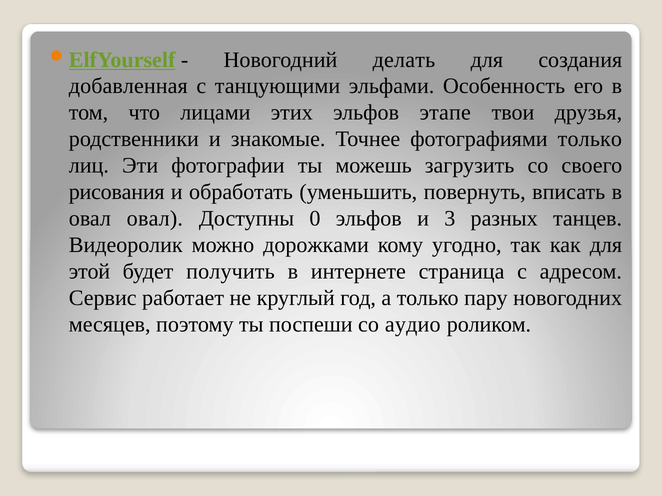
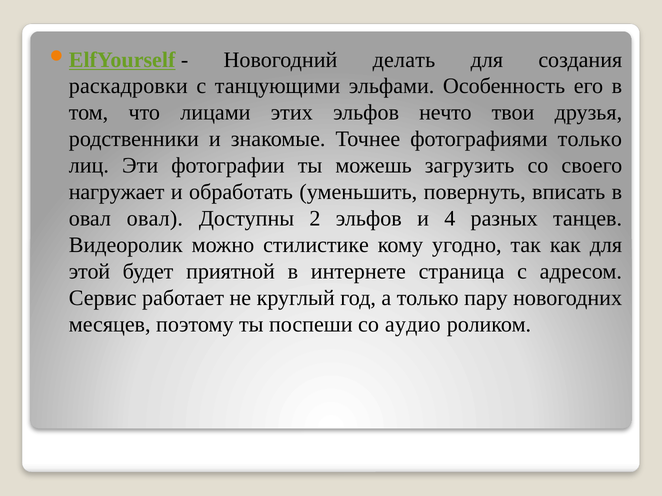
добавленная: добавленная -> раскадровки
этапе: этапе -> нечто
рисования: рисования -> нагружает
0: 0 -> 2
3: 3 -> 4
дорожками: дорожками -> стилистике
получить: получить -> приятной
